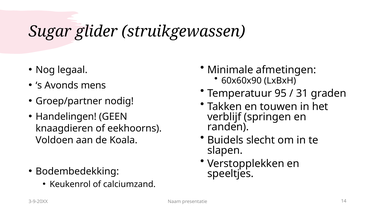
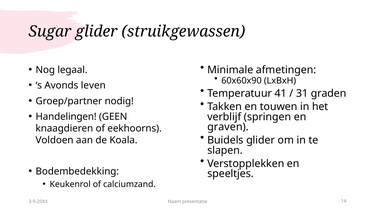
mens: mens -> leven
95: 95 -> 41
randen: randen -> graven
Buidels slecht: slecht -> glider
